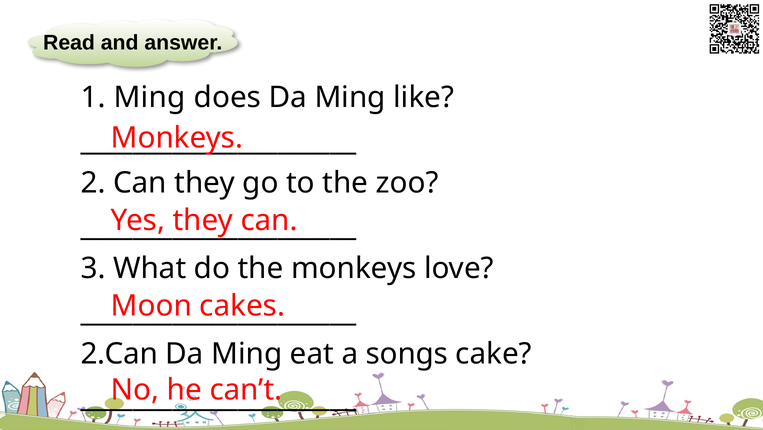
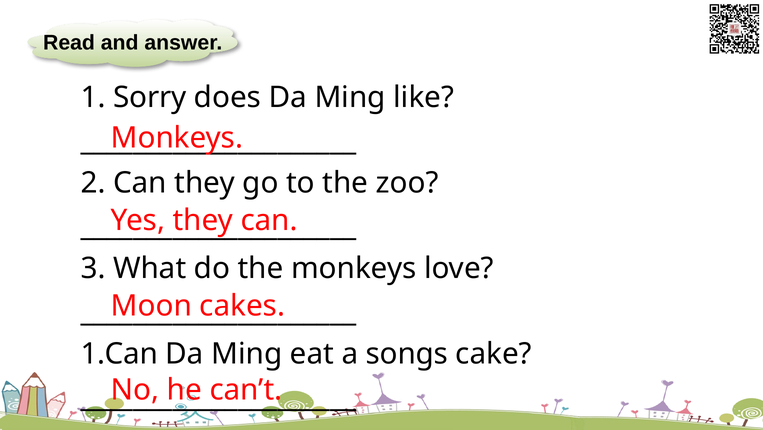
1 Ming: Ming -> Sorry
2.Can: 2.Can -> 1.Can
